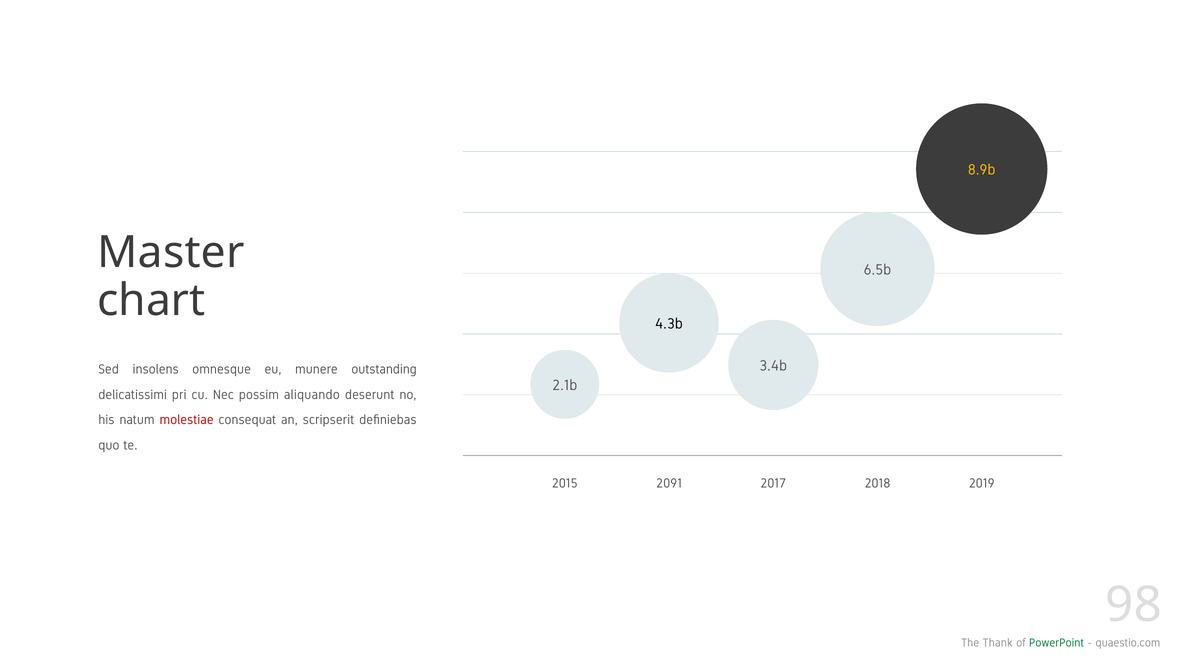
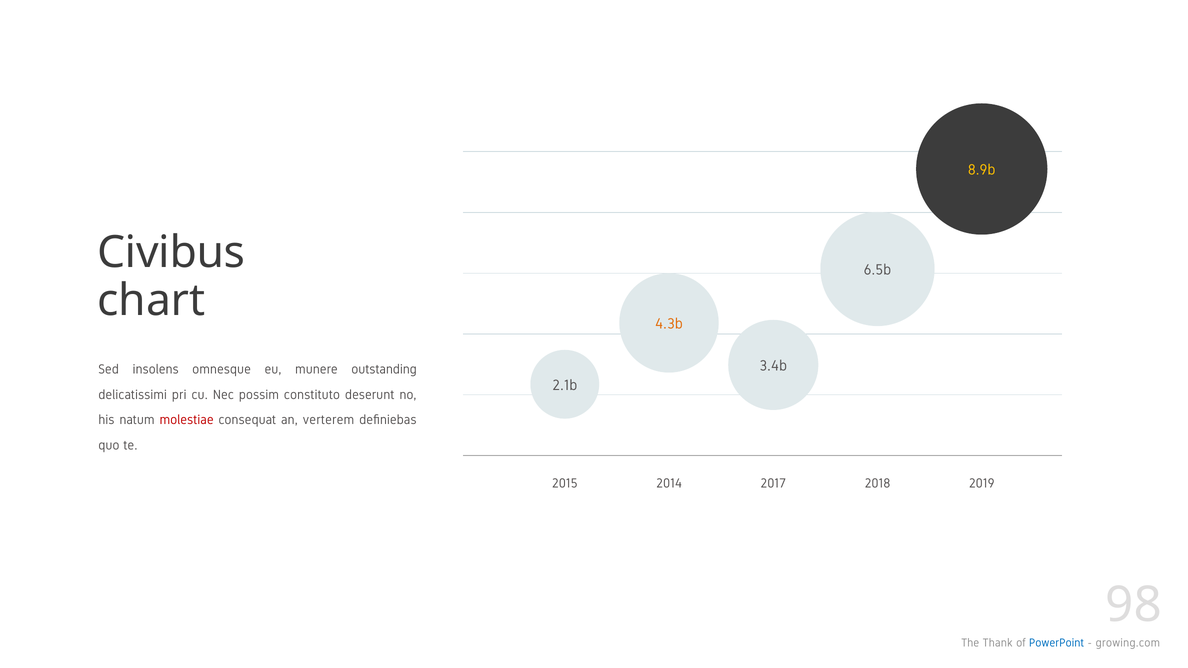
Master: Master -> Civibus
4.3b colour: black -> orange
aliquando: aliquando -> constituto
scripserit: scripserit -> verterem
2091: 2091 -> 2014
PowerPoint colour: green -> blue
quaestio.com: quaestio.com -> growing.com
